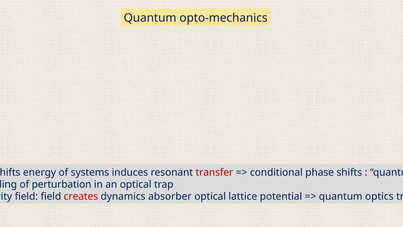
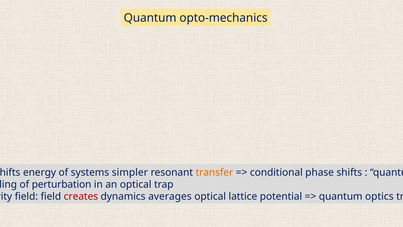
induces: induces -> simpler
transfer colour: red -> orange
absorber: absorber -> averages
